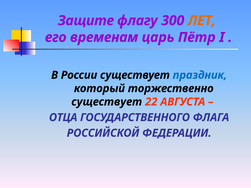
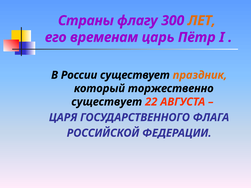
Защите: Защите -> Страны
праздник colour: blue -> orange
ОТЦА: ОТЦА -> ЦАРЯ
